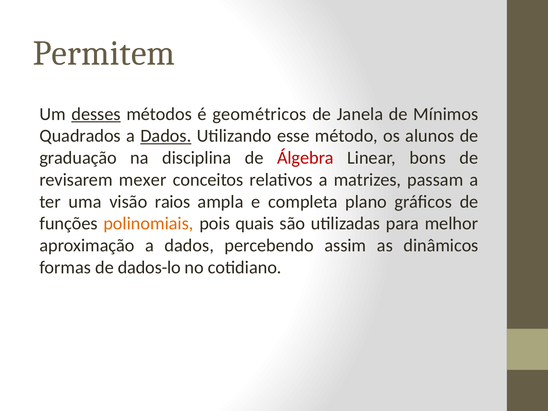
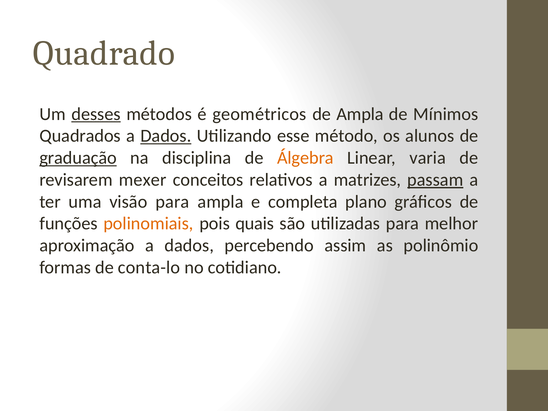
Permitem: Permitem -> Quadrado
de Janela: Janela -> Ampla
graduação underline: none -> present
Álgebra colour: red -> orange
bons: bons -> varia
passam underline: none -> present
visão raios: raios -> para
dinâmicos: dinâmicos -> polinômio
dados-lo: dados-lo -> conta-lo
